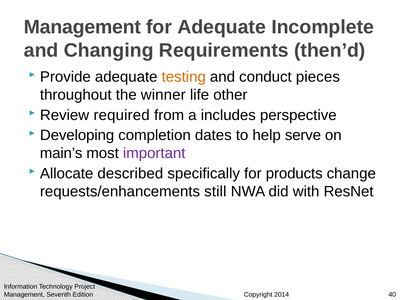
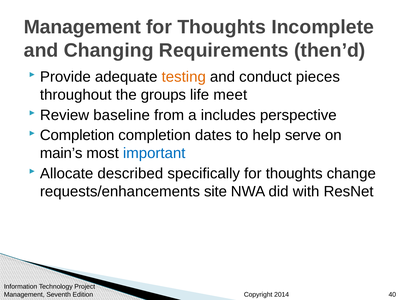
Adequate at (222, 27): Adequate -> Thoughts
winner: winner -> groups
other: other -> meet
required: required -> baseline
Developing at (77, 135): Developing -> Completion
important colour: purple -> blue
specifically for products: products -> thoughts
still: still -> site
